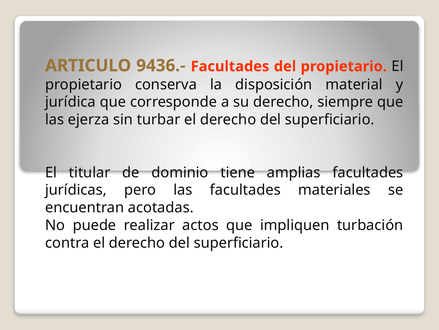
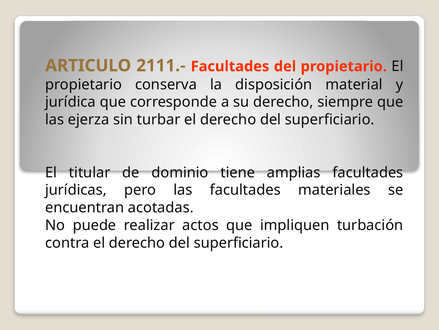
9436.-: 9436.- -> 2111.-
